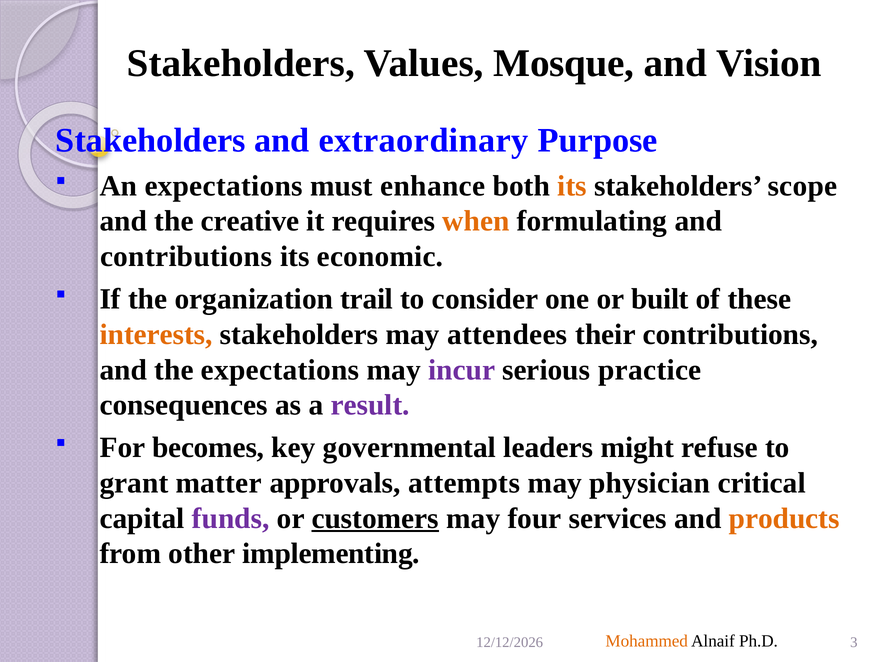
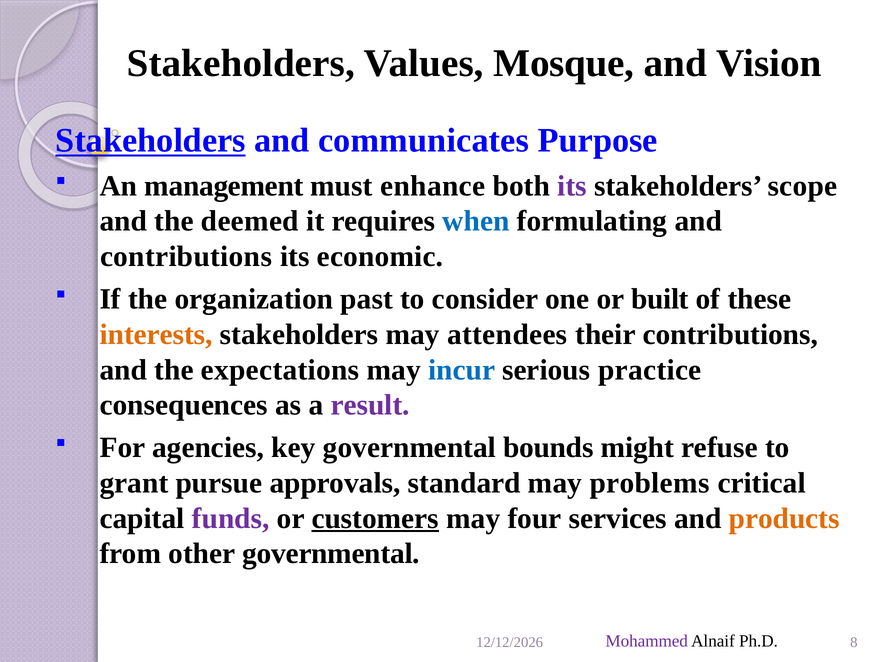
Stakeholders at (151, 141) underline: none -> present
extraordinary: extraordinary -> communicates
An expectations: expectations -> management
its at (572, 186) colour: orange -> purple
creative: creative -> deemed
when colour: orange -> blue
trail: trail -> past
incur colour: purple -> blue
becomes: becomes -> agencies
leaders: leaders -> bounds
matter: matter -> pursue
attempts: attempts -> standard
physician: physician -> problems
other implementing: implementing -> governmental
Mohammed colour: orange -> purple
3: 3 -> 8
